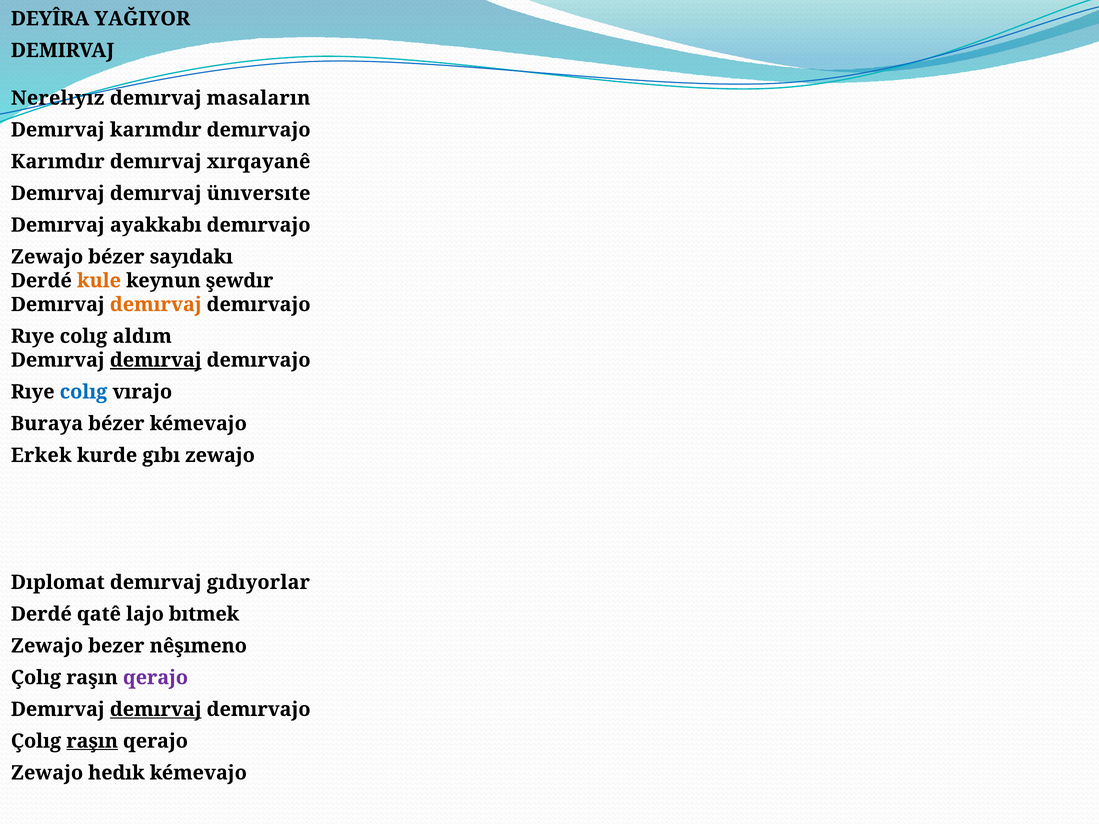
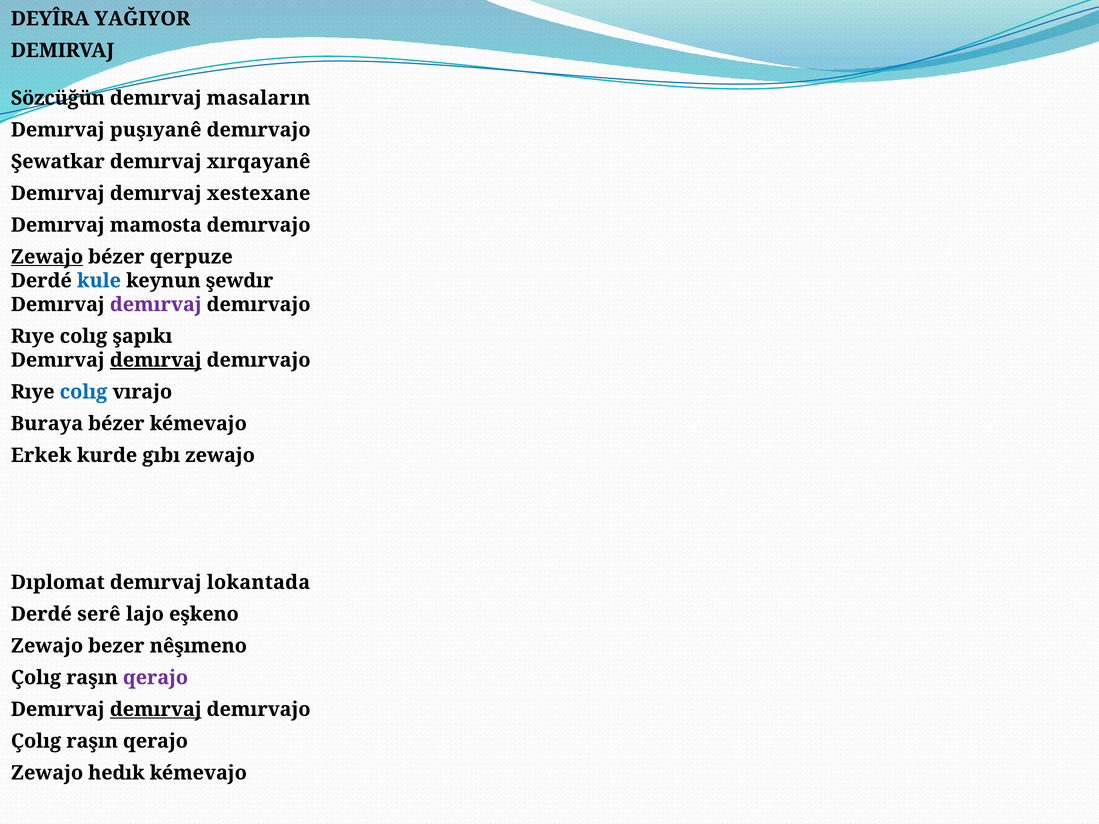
Nerelıyız: Nerelıyız -> Sözcüğün
Demırvaj karımdır: karımdır -> puşıyanê
Karımdır at (58, 162): Karımdır -> Şewatkar
ünıversıte: ünıversıte -> xestexane
ayakkabı: ayakkabı -> mamosta
Zewajo at (47, 257) underline: none -> present
sayıdakı: sayıdakı -> qerpuze
kule colour: orange -> blue
demırvaj at (156, 305) colour: orange -> purple
aldım: aldım -> şapıkı
gıdıyorlar: gıdıyorlar -> lokantada
qatê: qatê -> serê
bıtmek: bıtmek -> eşkeno
raşın at (92, 741) underline: present -> none
